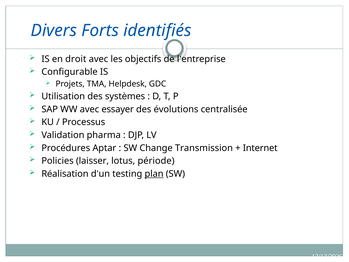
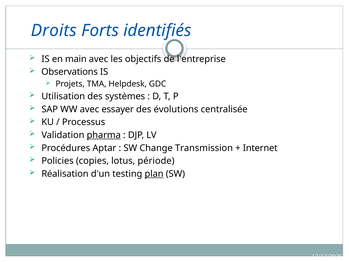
Divers: Divers -> Droits
droit: droit -> main
Configurable: Configurable -> Observations
pharma underline: none -> present
laisser: laisser -> copies
